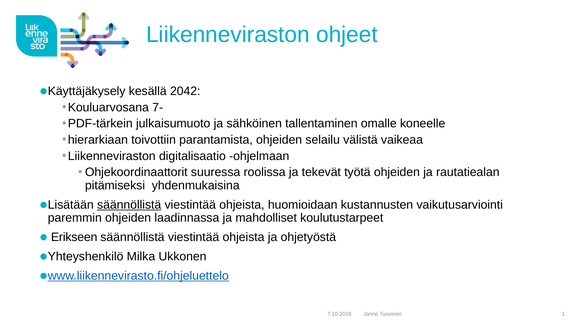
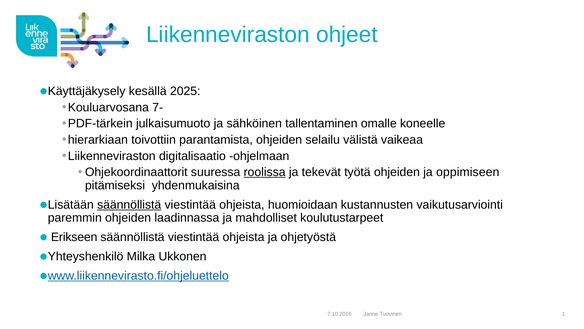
2042: 2042 -> 2025
roolissa underline: none -> present
rautatiealan: rautatiealan -> oppimiseen
